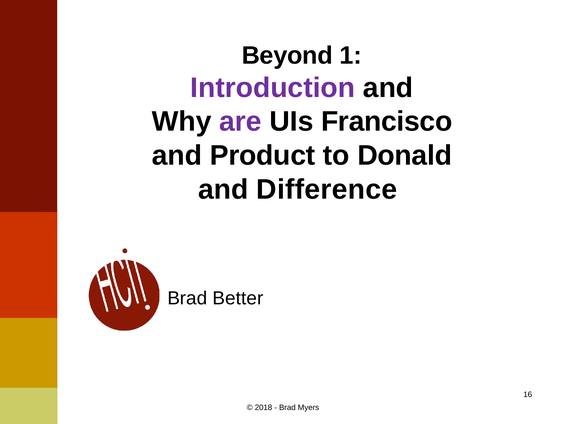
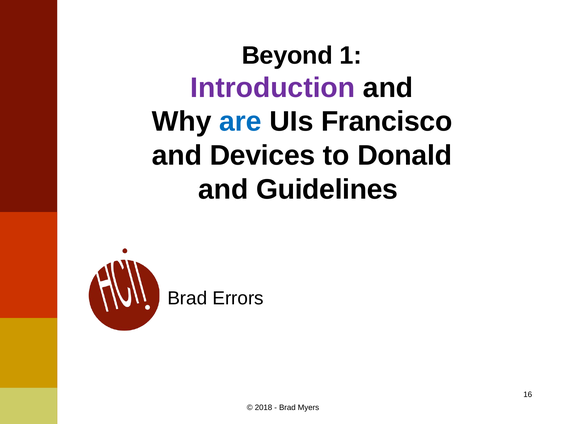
are colour: purple -> blue
Product: Product -> Devices
Difference: Difference -> Guidelines
Better: Better -> Errors
